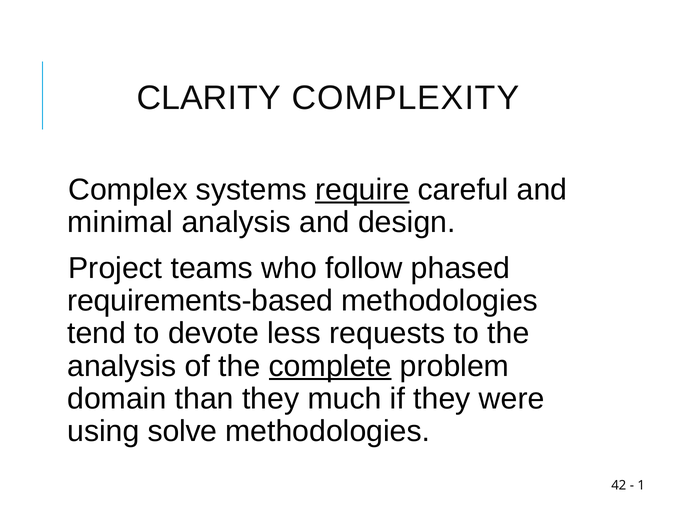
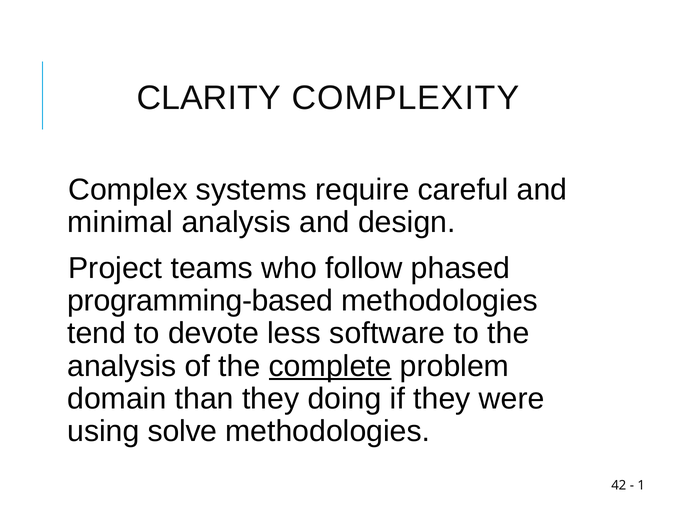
require underline: present -> none
requirements-based: requirements-based -> programming-based
requests: requests -> software
much: much -> doing
